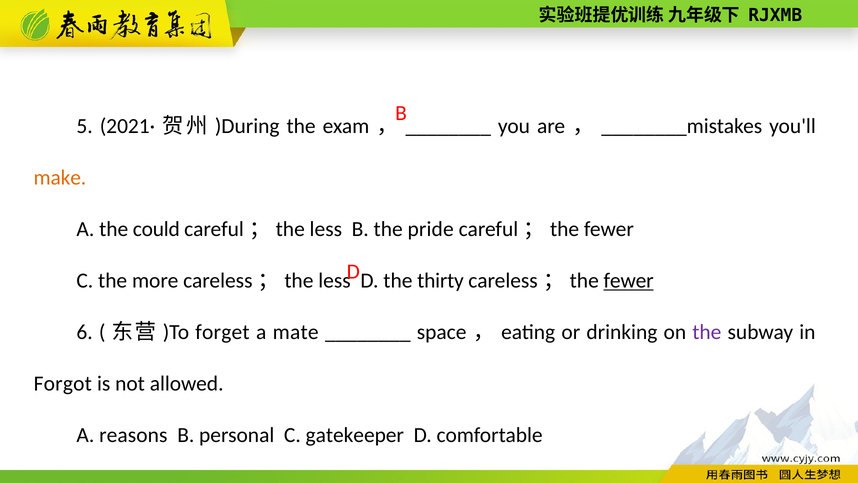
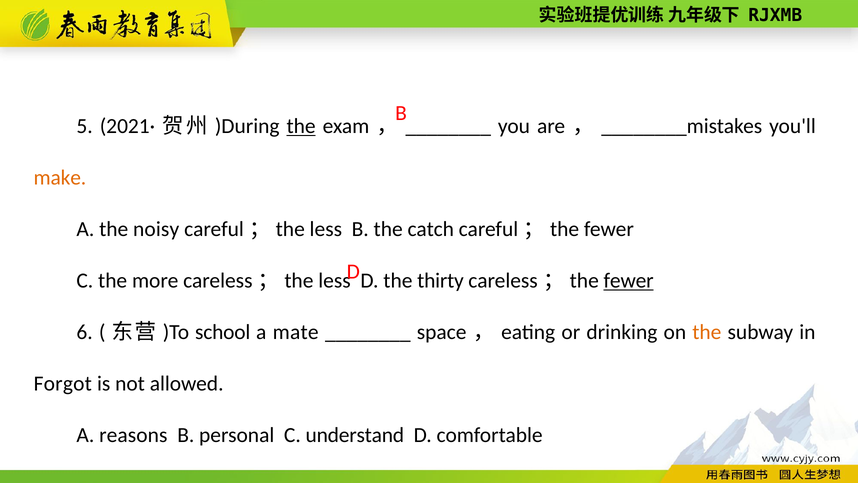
the at (301, 126) underline: none -> present
could: could -> noisy
pride: pride -> catch
forget: forget -> school
the at (707, 332) colour: purple -> orange
gatekeeper: gatekeeper -> understand
